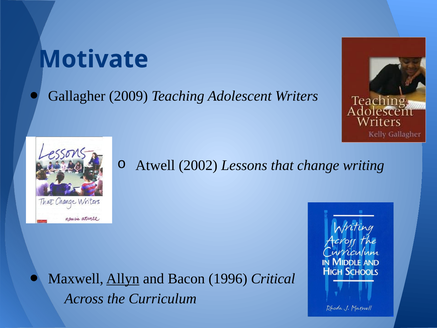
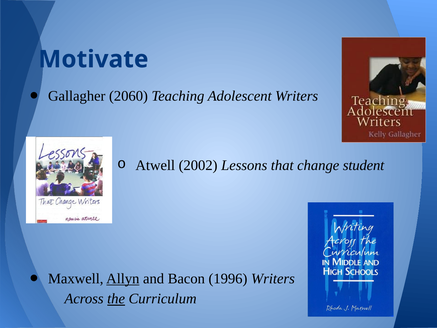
2009: 2009 -> 2060
writing: writing -> student
1996 Critical: Critical -> Writers
the underline: none -> present
